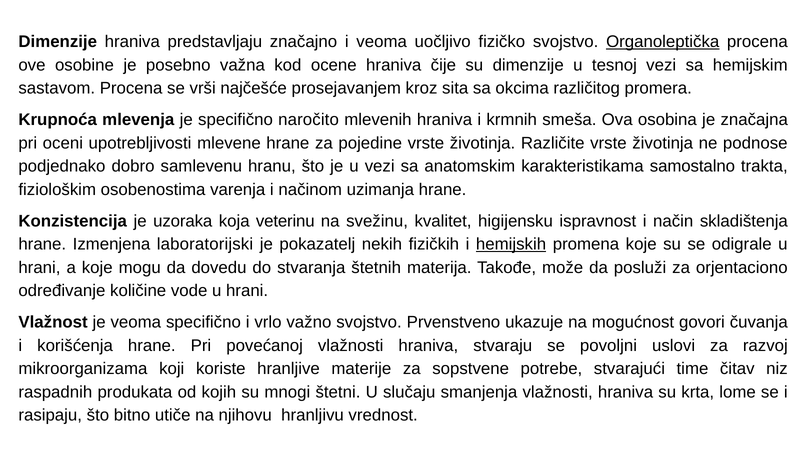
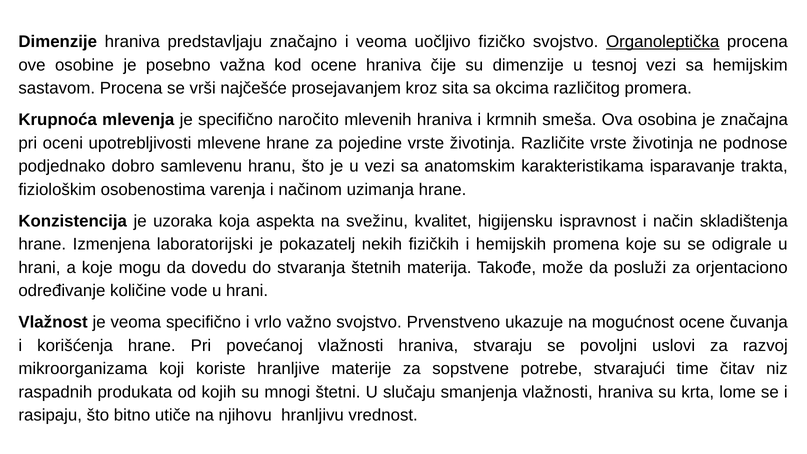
samostalno: samostalno -> isparavanje
veterinu: veterinu -> aspekta
hemijskih underline: present -> none
mogućnost govori: govori -> ocene
